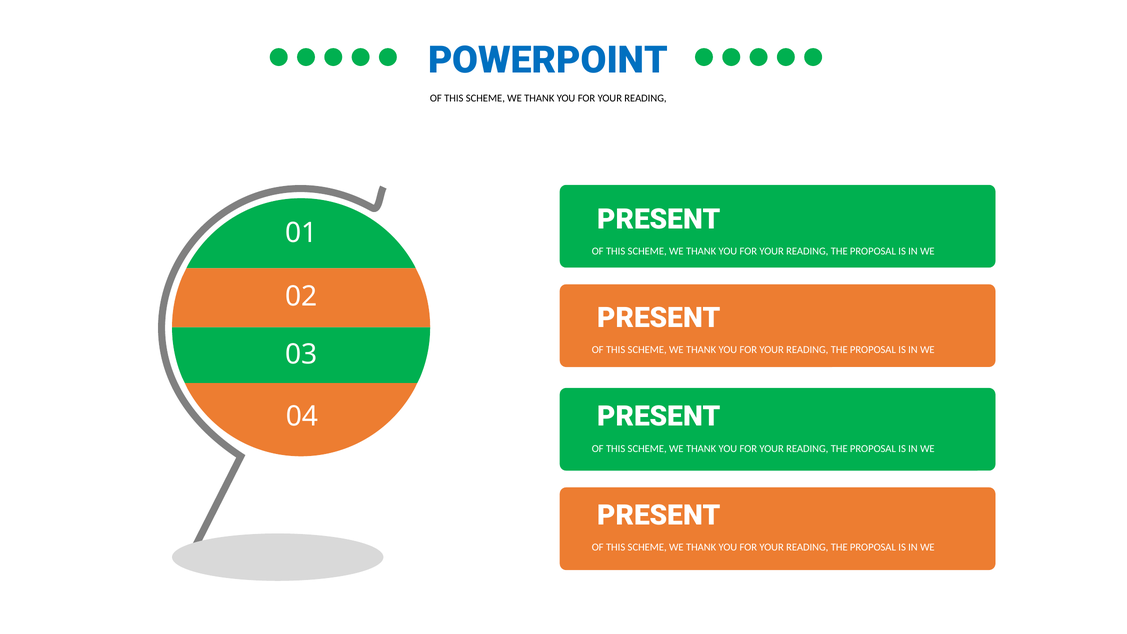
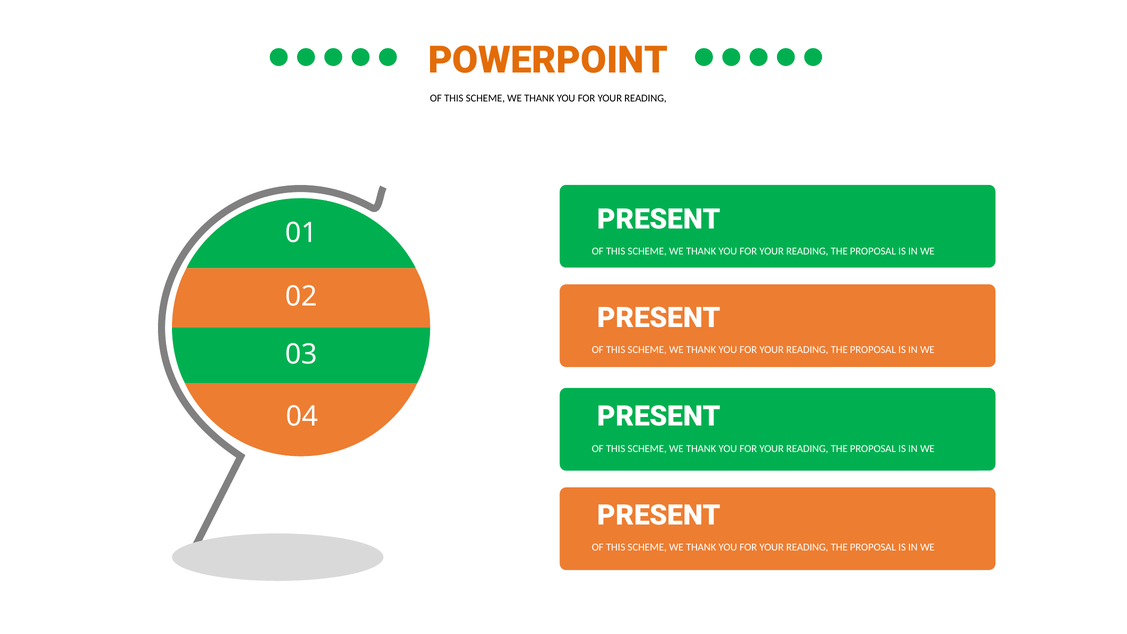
POWERPOINT colour: blue -> orange
